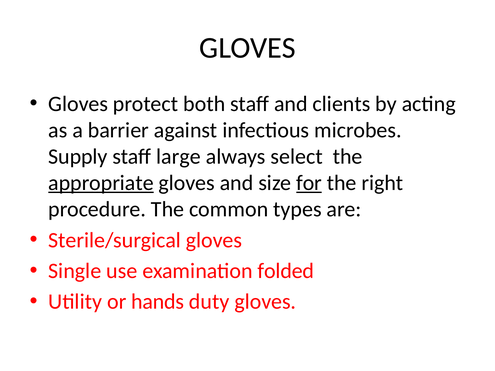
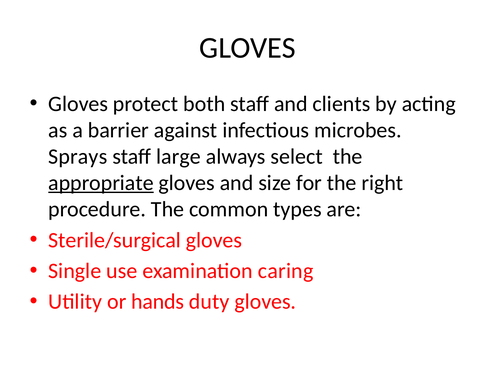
Supply: Supply -> Sprays
for underline: present -> none
folded: folded -> caring
